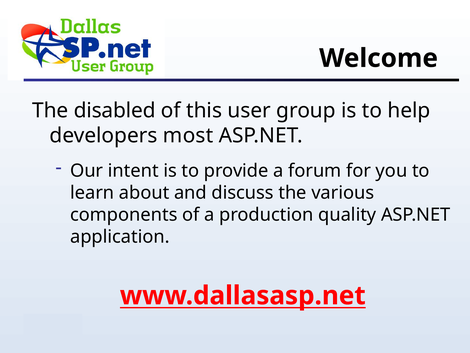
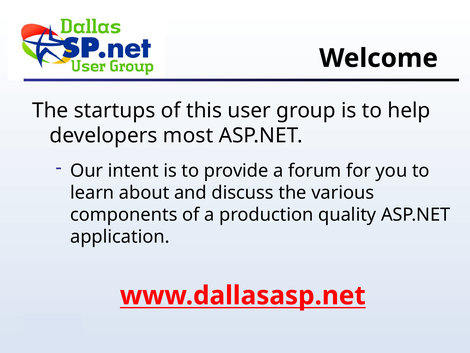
disabled: disabled -> startups
